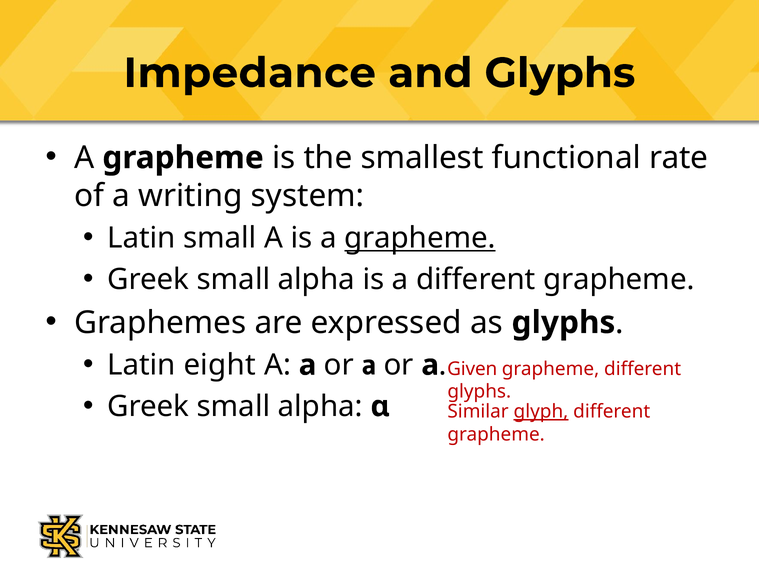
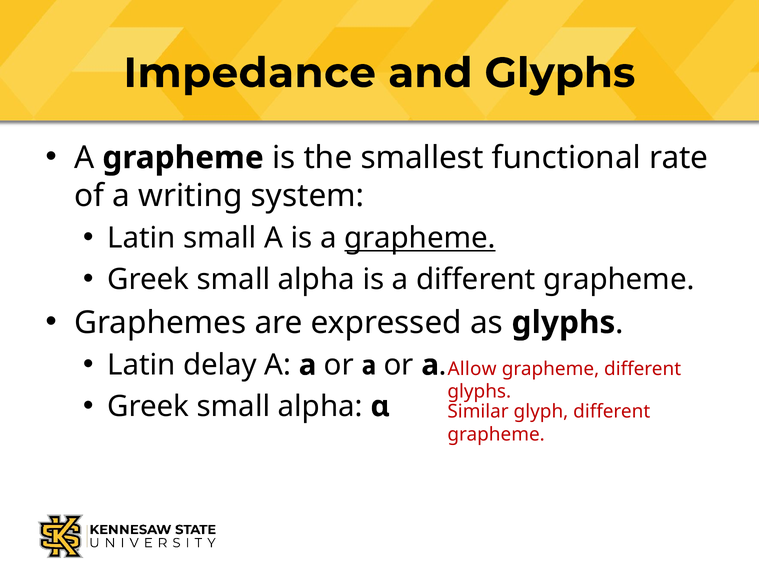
eight: eight -> delay
Given: Given -> Allow
glyph underline: present -> none
